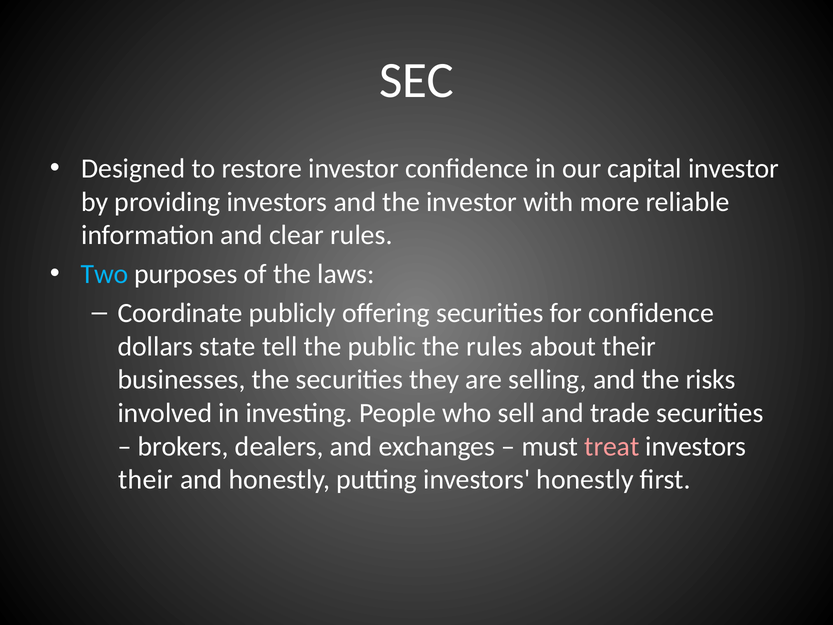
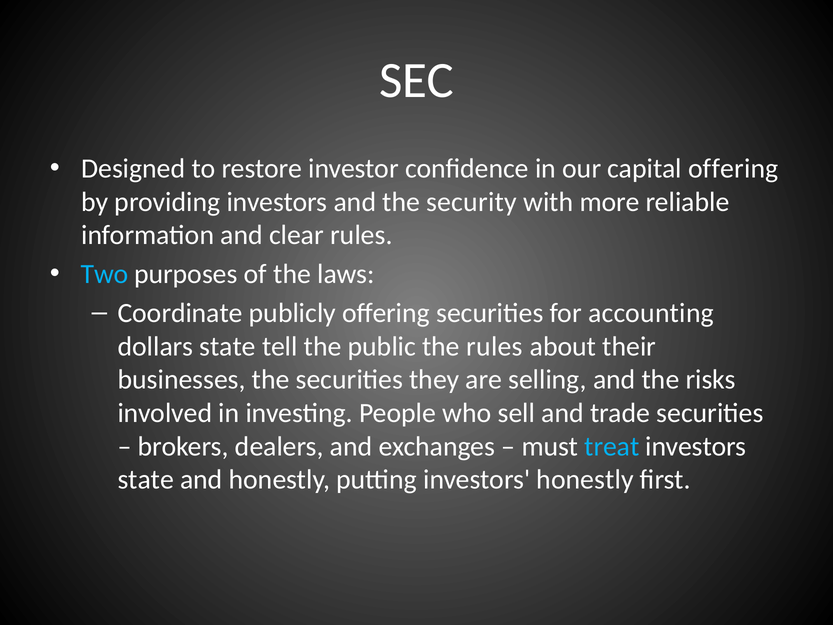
capital investor: investor -> offering
the investor: investor -> security
for confidence: confidence -> accounting
treat colour: pink -> light blue
their at (146, 480): their -> state
